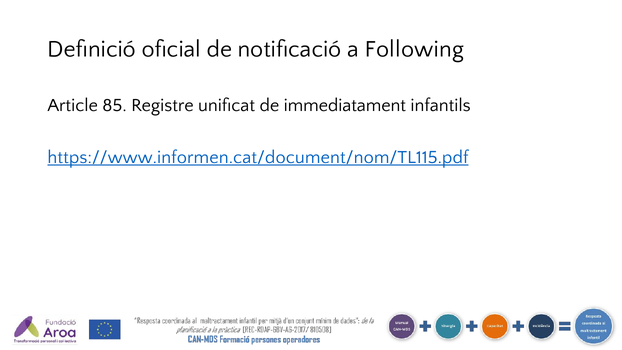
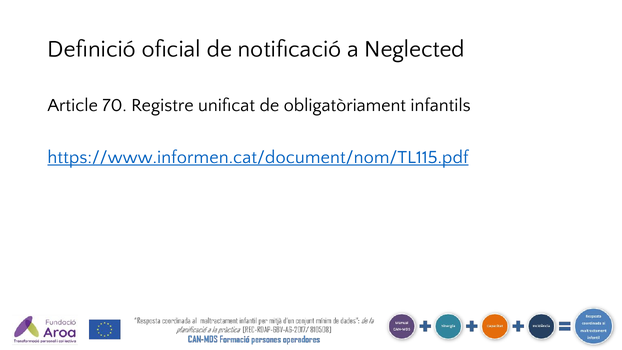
Following: Following -> Neglected
85: 85 -> 70
immediatament: immediatament -> obligatòriament
